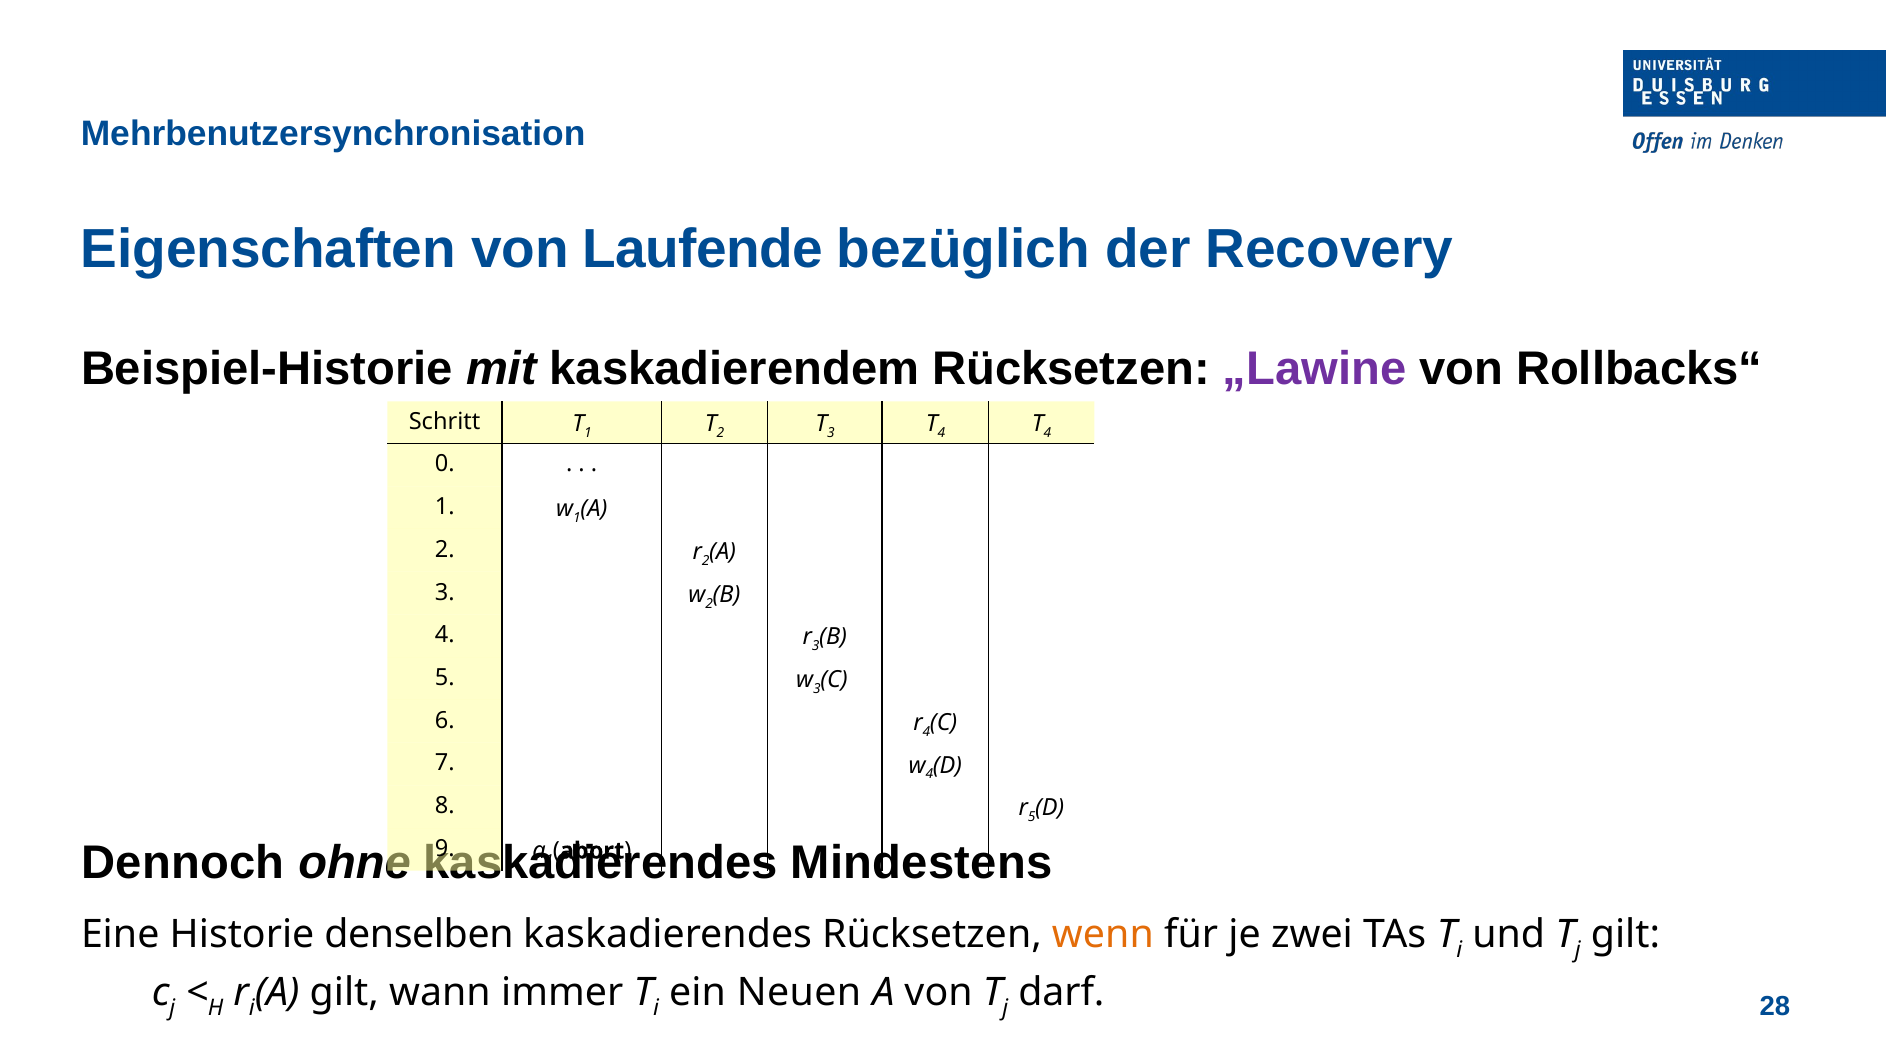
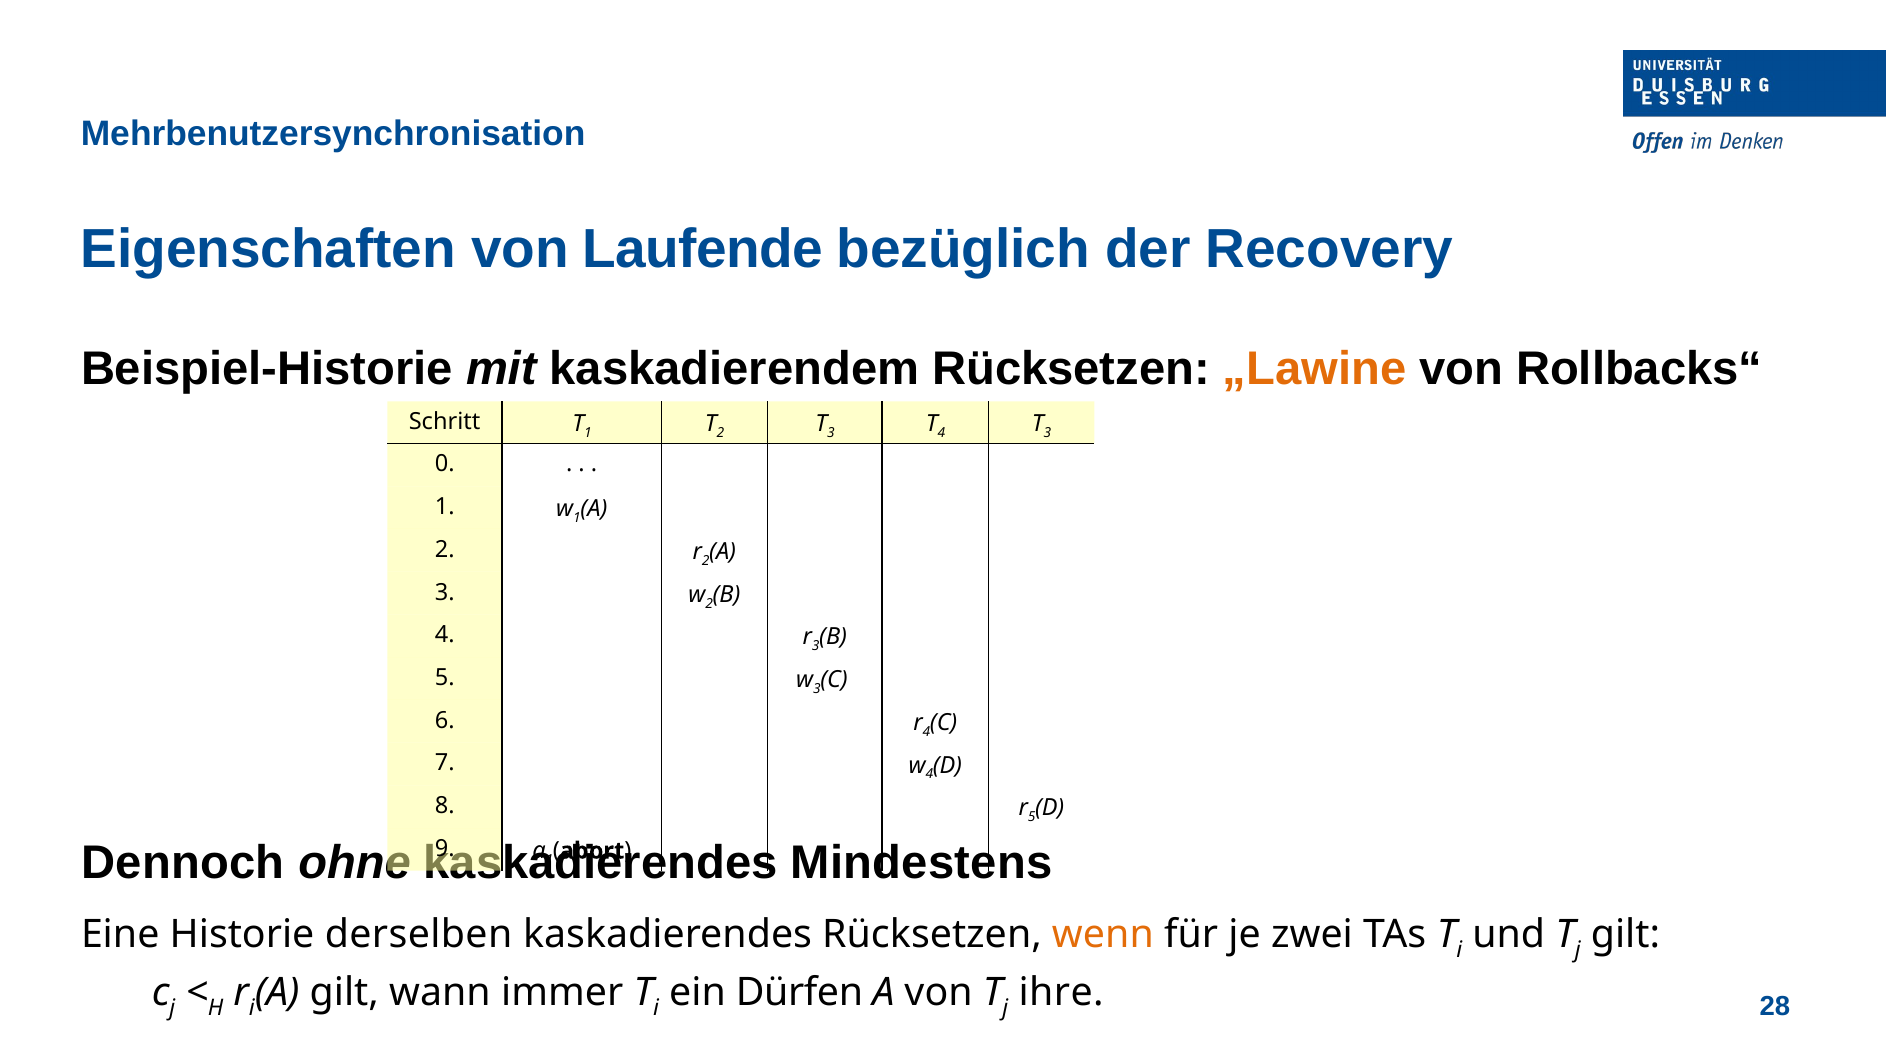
„Lawine colour: purple -> orange
4 at (1048, 433): 4 -> 3
denselben: denselben -> derselben
Neuen: Neuen -> Dürfen
darf: darf -> ihre
